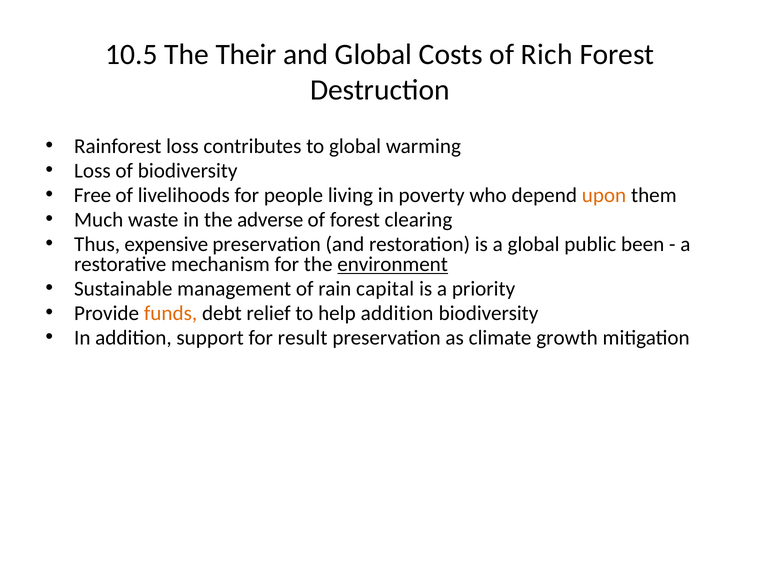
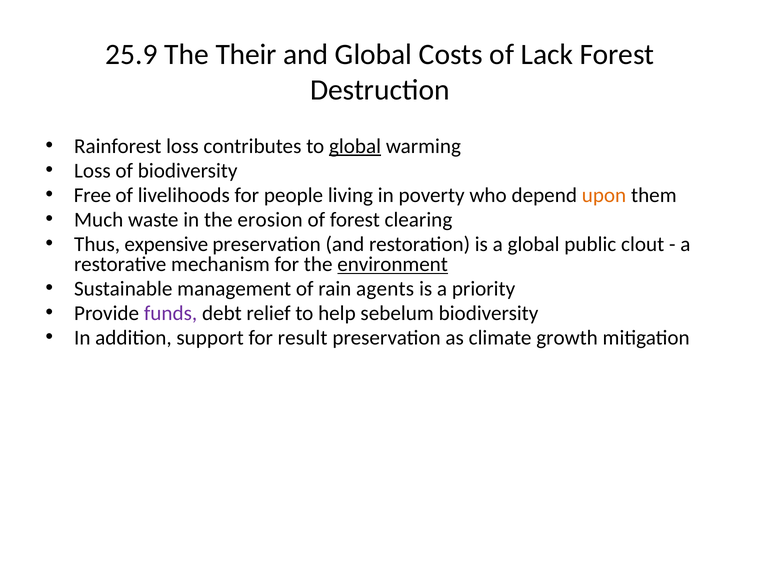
10.5: 10.5 -> 25.9
Rich: Rich -> Lack
global at (355, 146) underline: none -> present
adverse: adverse -> erosion
been: been -> clout
capital: capital -> agents
funds colour: orange -> purple
help addition: addition -> sebelum
